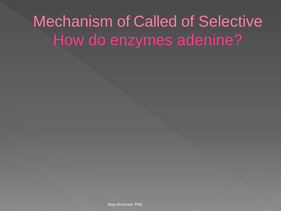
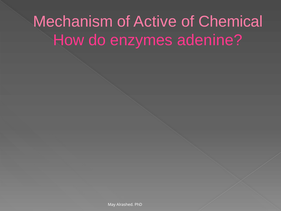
Called: Called -> Active
Selective: Selective -> Chemical
